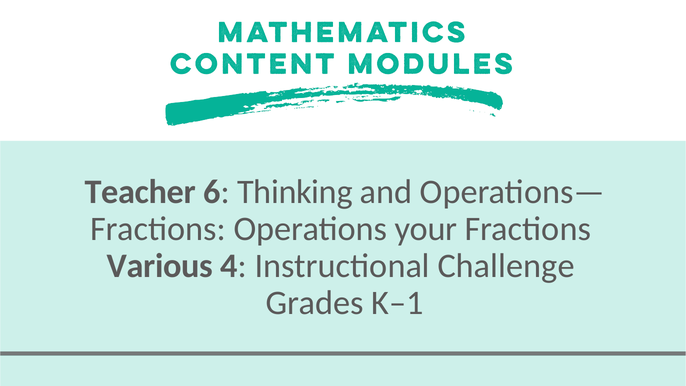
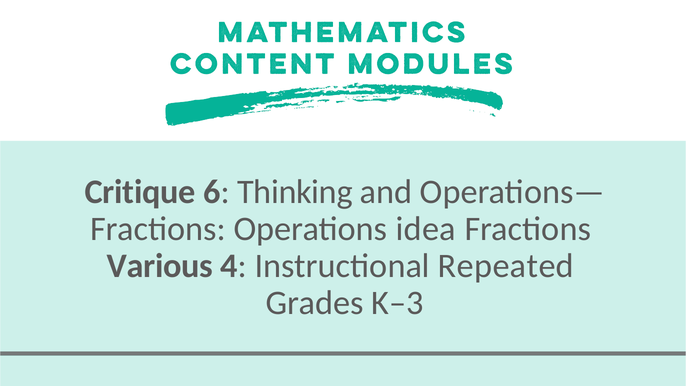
Teacher: Teacher -> Critique
your: your -> idea
Challenge: Challenge -> Repeated
K–1: K–1 -> K–3
